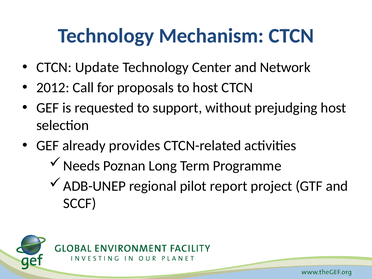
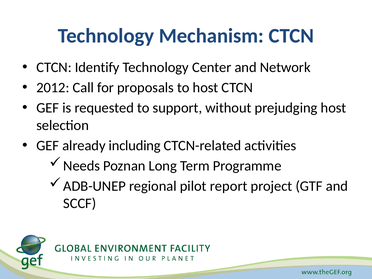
Update: Update -> Identify
provides: provides -> including
